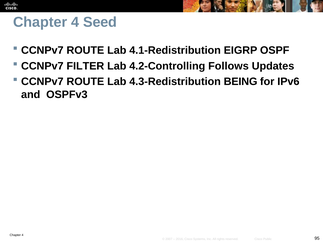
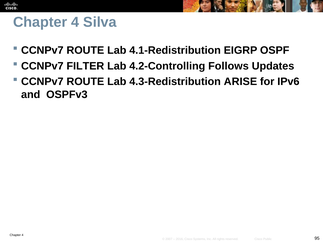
Seed: Seed -> Silva
BEING: BEING -> ARISE
